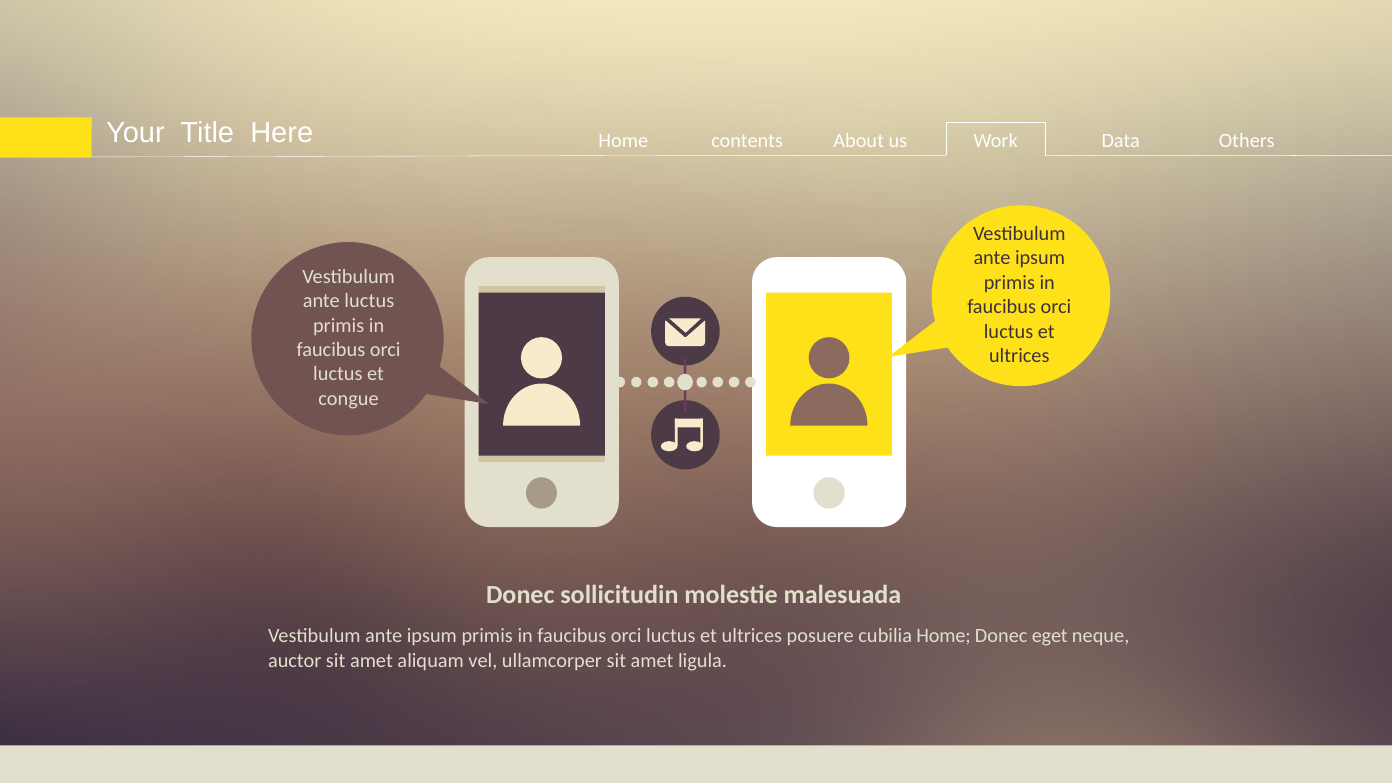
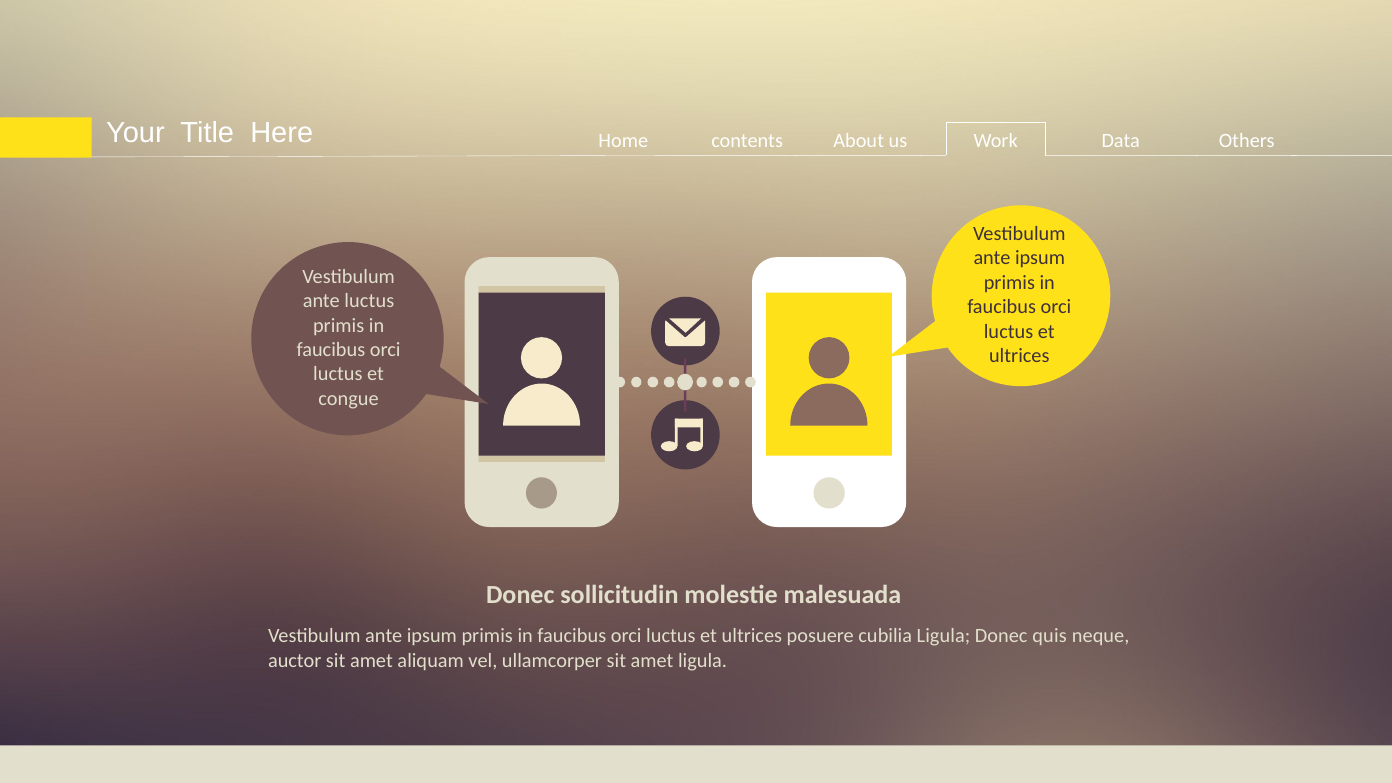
cubilia Home: Home -> Ligula
eget: eget -> quis
